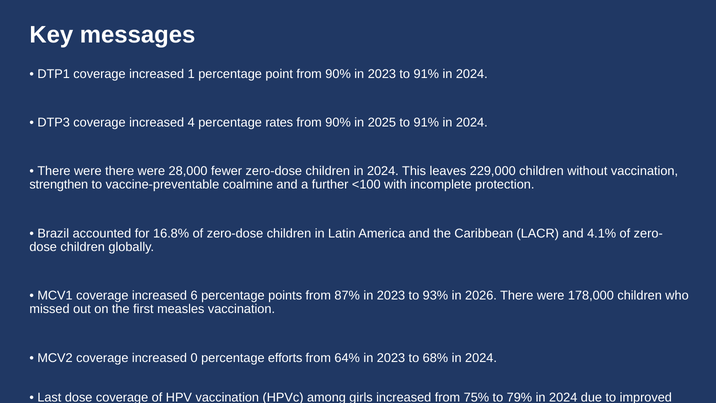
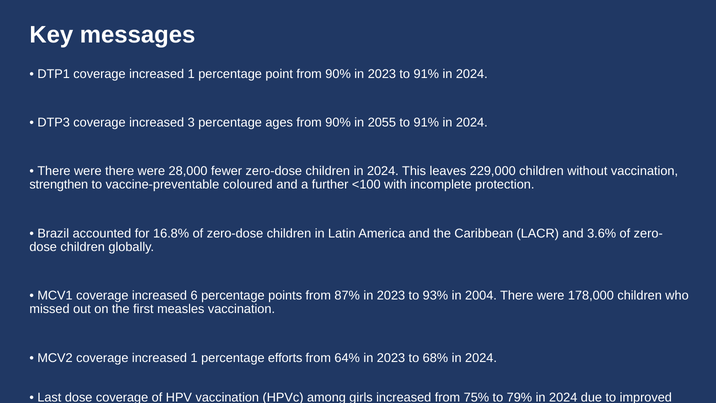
4: 4 -> 3
rates: rates -> ages
2025: 2025 -> 2055
coalmine: coalmine -> coloured
4.1%: 4.1% -> 3.6%
2026: 2026 -> 2004
MCV2 coverage increased 0: 0 -> 1
